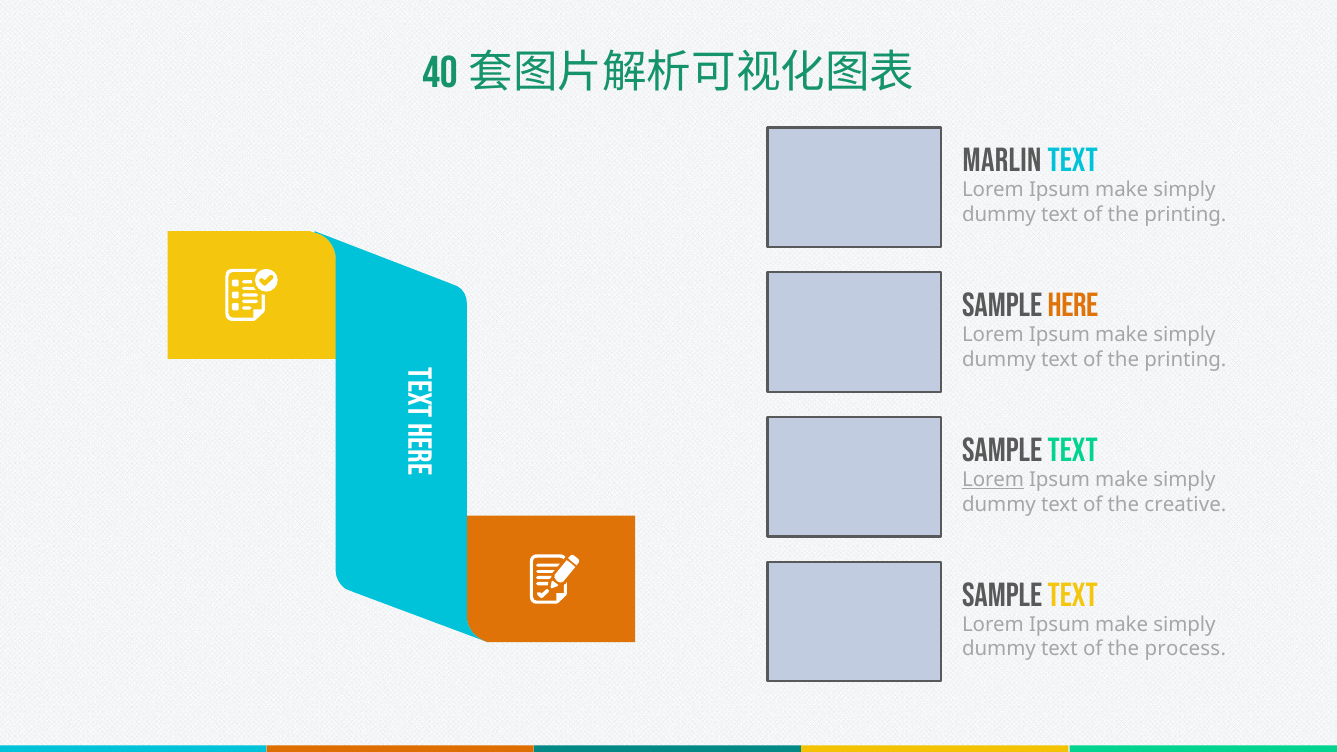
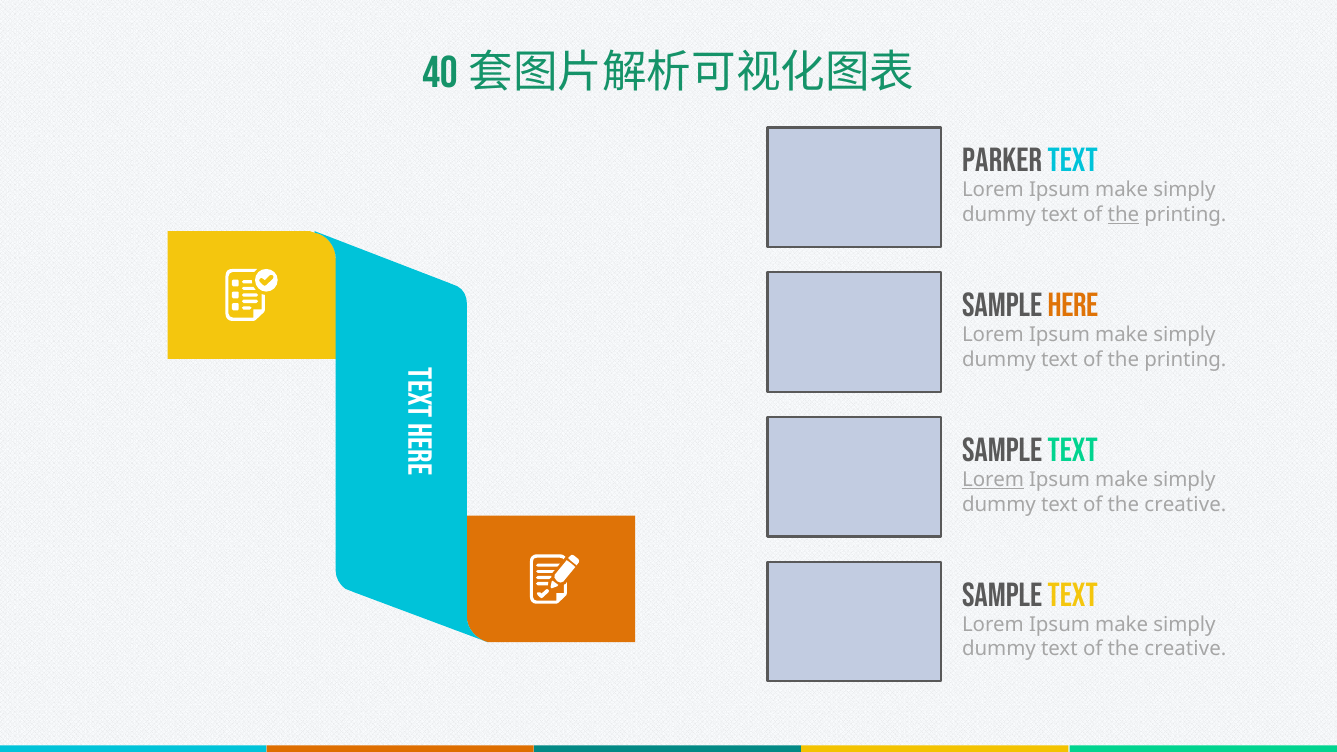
MARLIN: MARLIN -> PARKER
the at (1123, 215) underline: none -> present
process at (1185, 649): process -> creative
